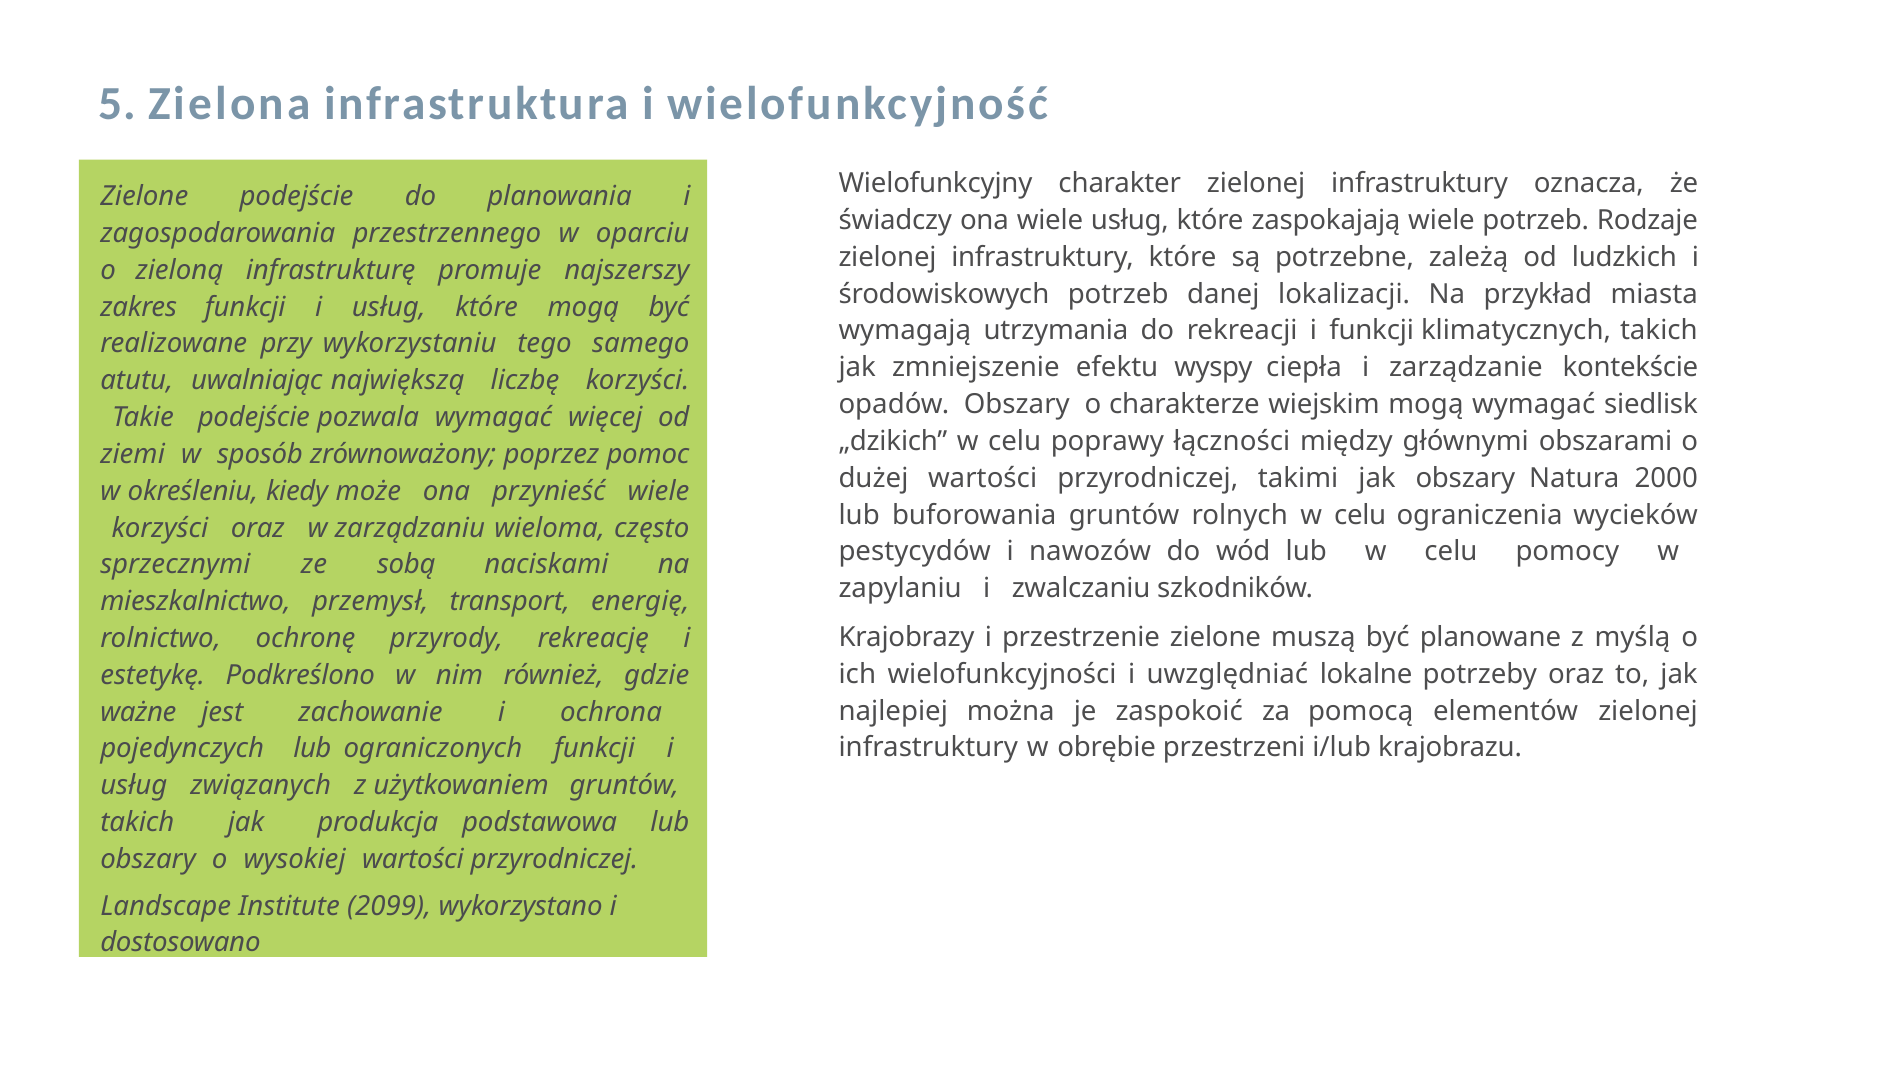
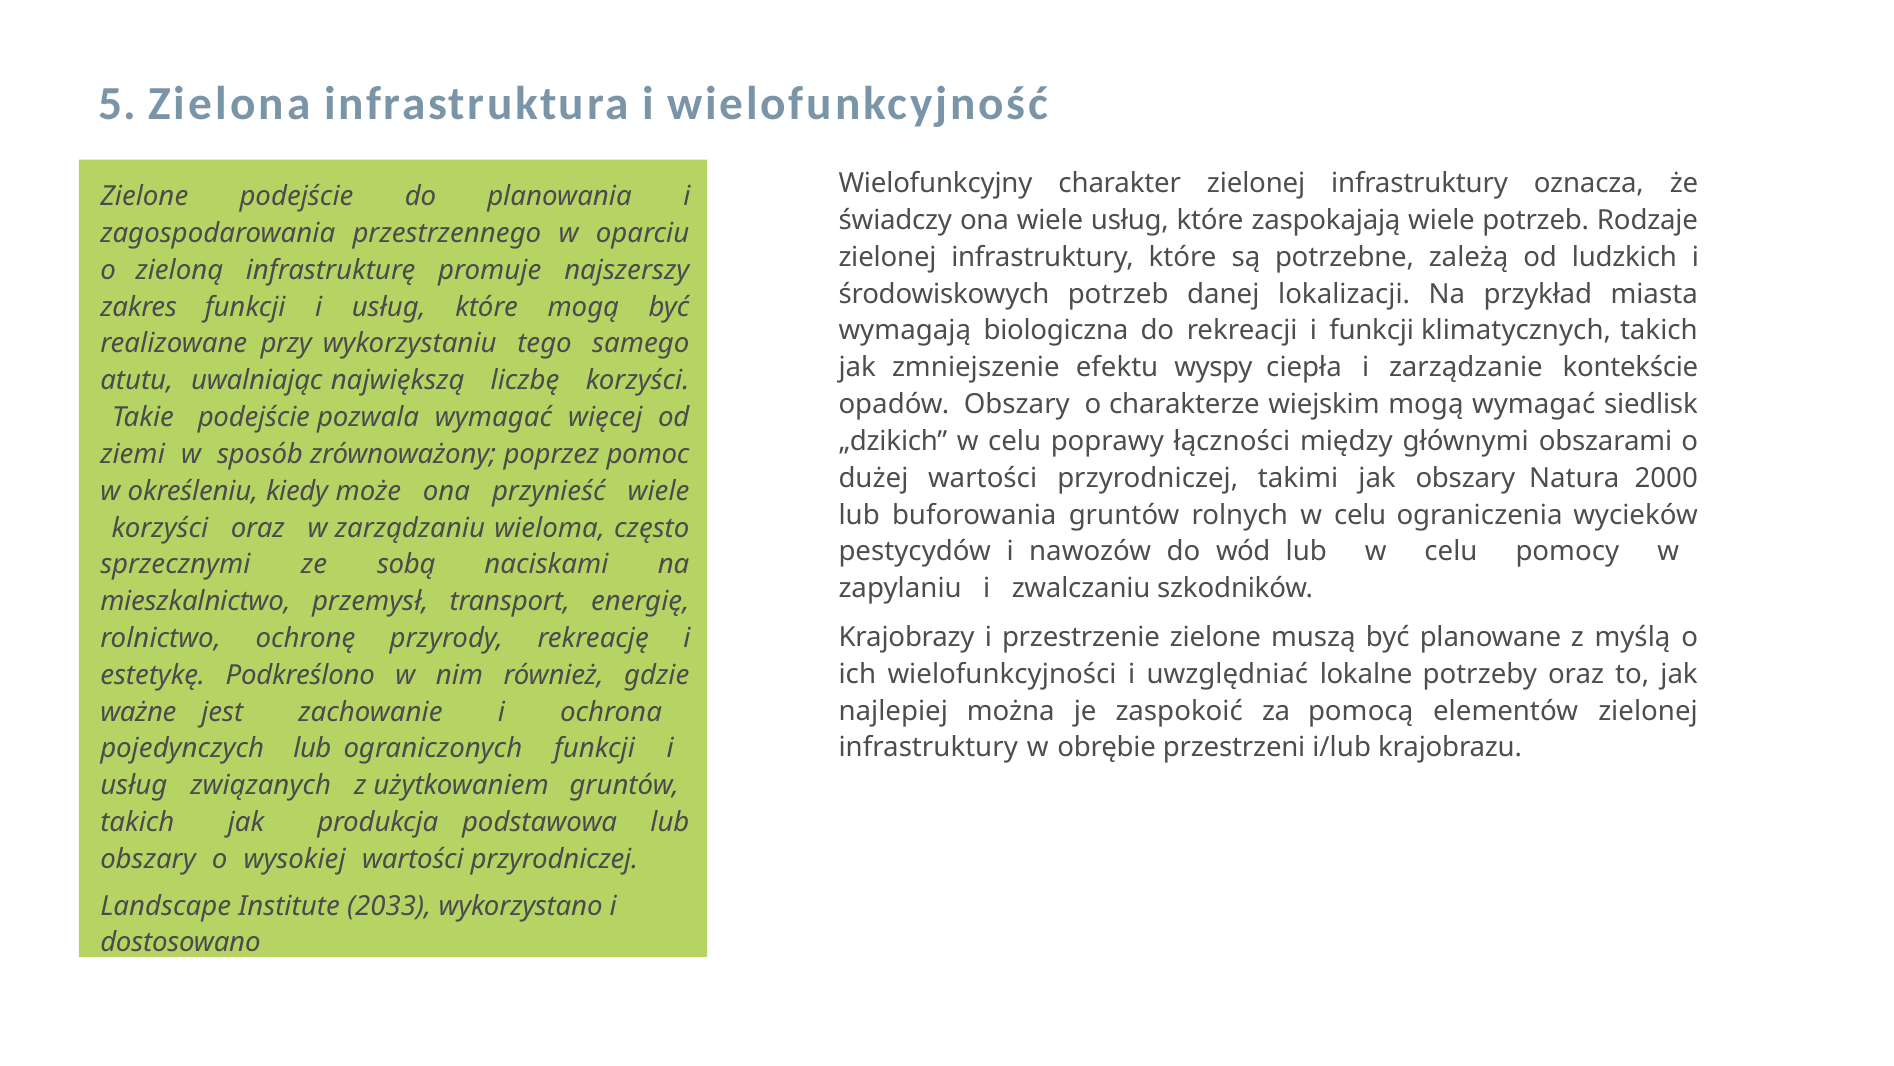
utrzymania: utrzymania -> biologiczna
2099: 2099 -> 2033
